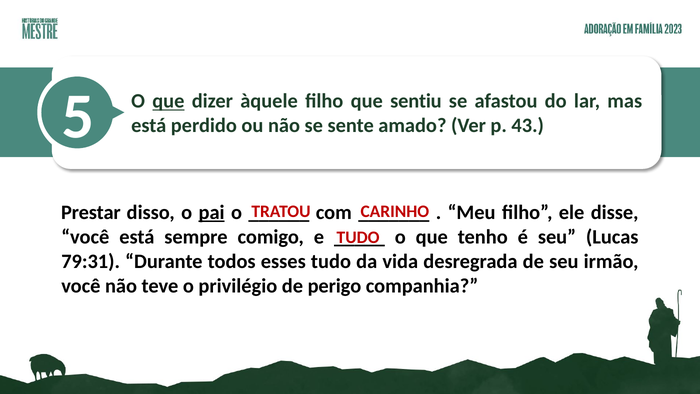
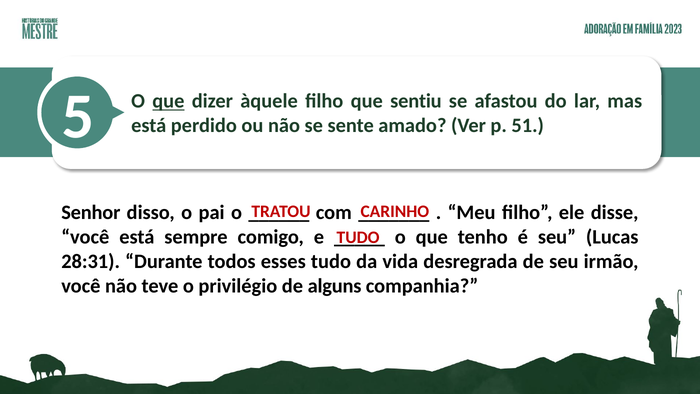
43: 43 -> 51
Prestar: Prestar -> Senhor
pai underline: present -> none
79:31: 79:31 -> 28:31
perigo: perigo -> alguns
